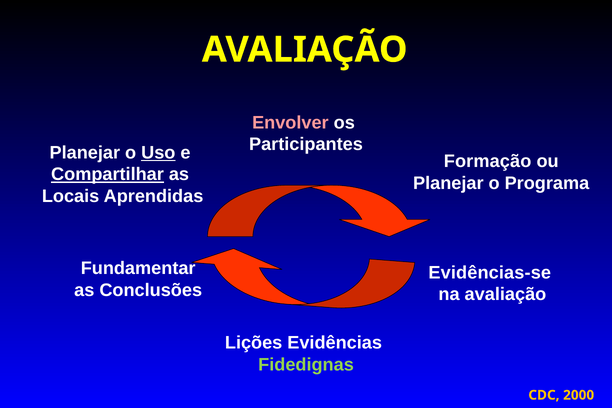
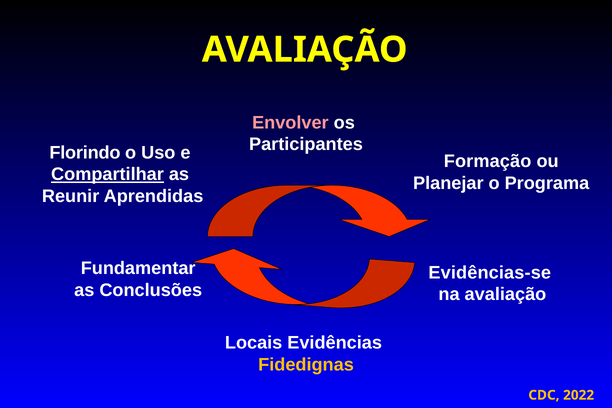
Planejar at (85, 153): Planejar -> Florindo
Uso underline: present -> none
Locais: Locais -> Reunir
Lições: Lições -> Locais
Fidedignas colour: light green -> yellow
2000: 2000 -> 2022
